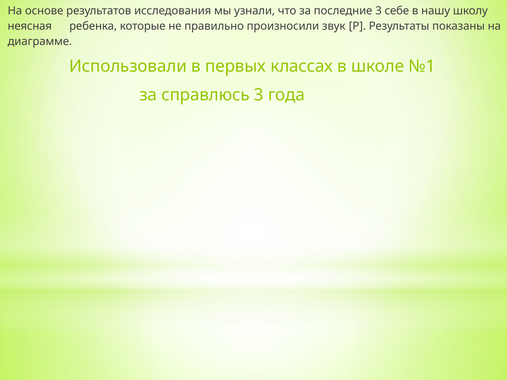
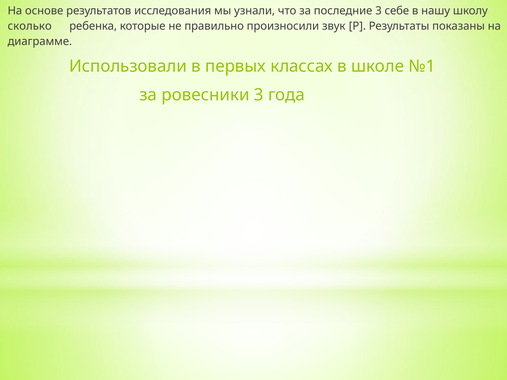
неясная: неясная -> сколько
справлюсь: справлюсь -> ровесники
